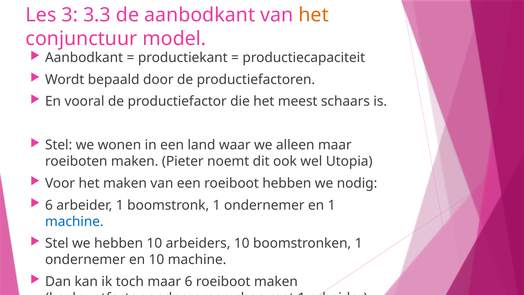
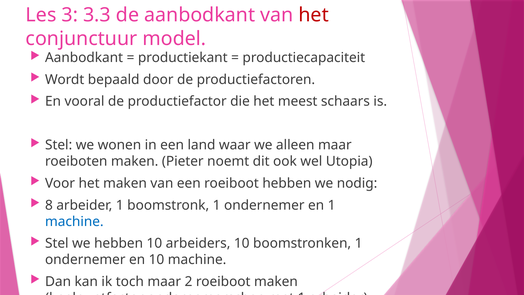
het at (314, 15) colour: orange -> red
6 at (49, 205): 6 -> 8
maar 6: 6 -> 2
